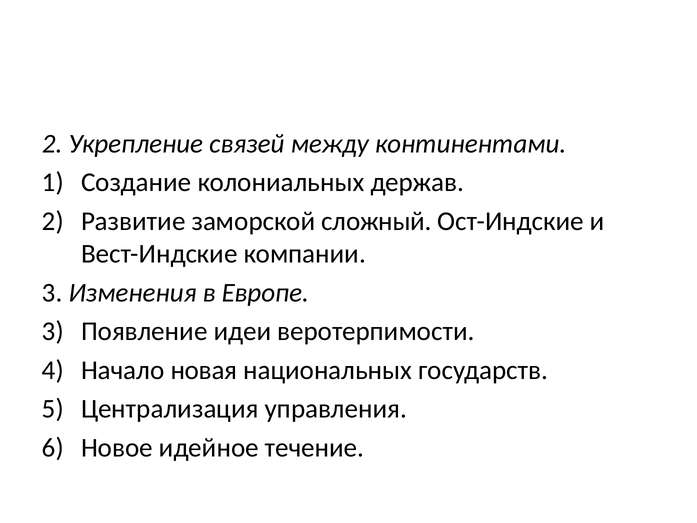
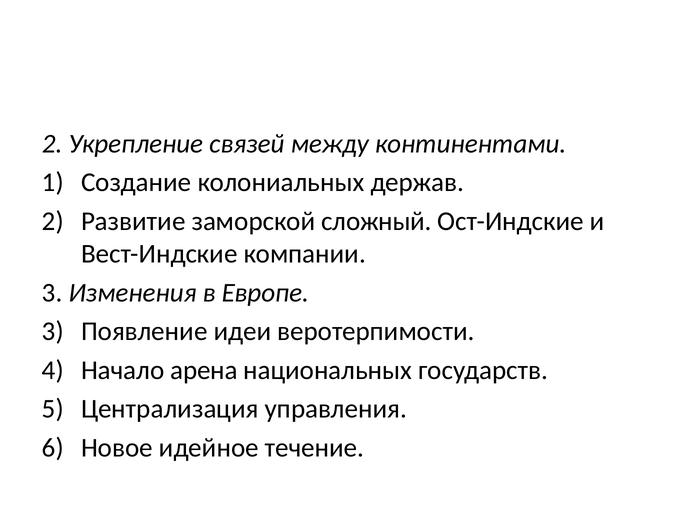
новая: новая -> арена
